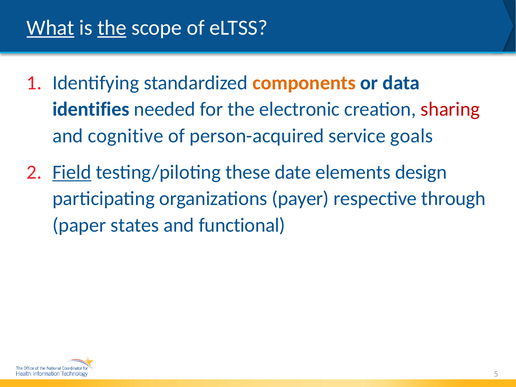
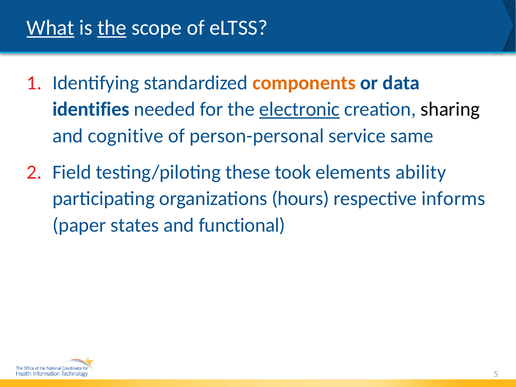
electronic underline: none -> present
sharing colour: red -> black
person-acquired: person-acquired -> person-personal
goals: goals -> same
Field underline: present -> none
date: date -> took
design: design -> ability
payer: payer -> hours
through: through -> informs
